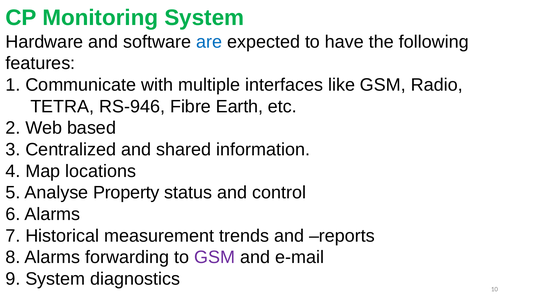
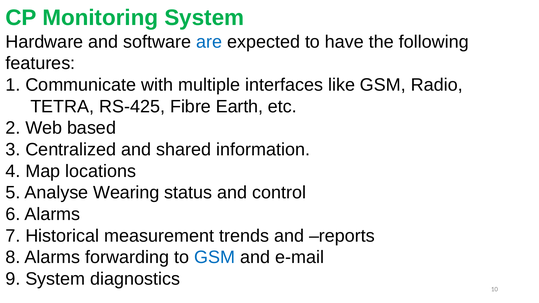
RS-946: RS-946 -> RS-425
Property: Property -> Wearing
GSM at (215, 257) colour: purple -> blue
